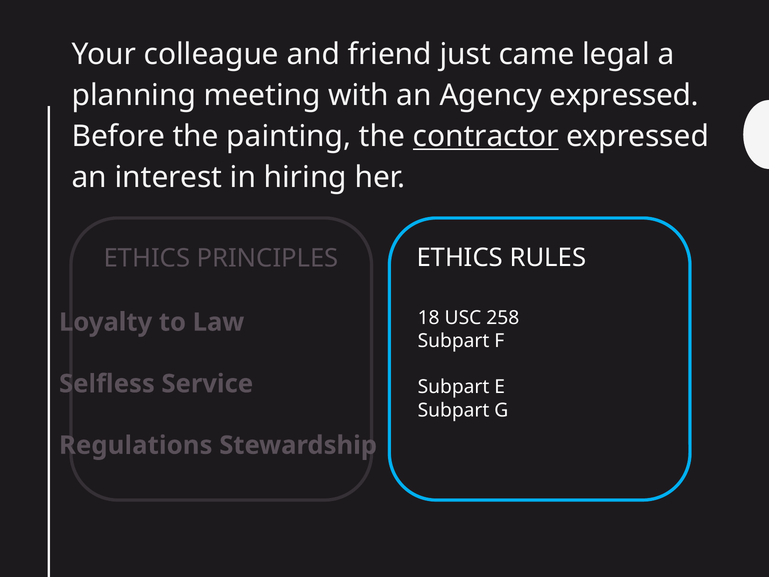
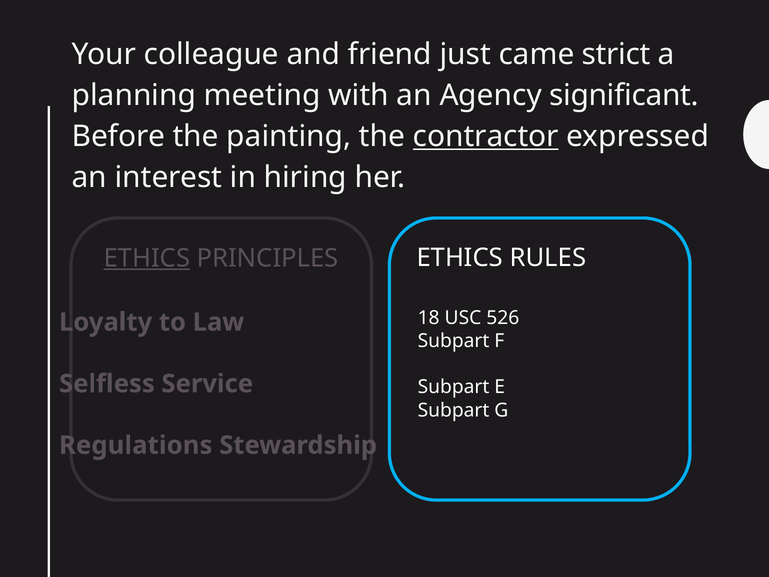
legal: legal -> strict
Agency expressed: expressed -> significant
ETHICS at (147, 258) underline: none -> present
258: 258 -> 526
